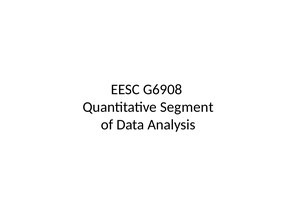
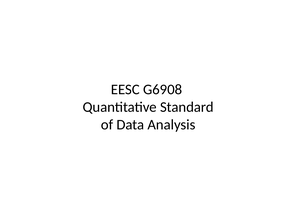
Segment: Segment -> Standard
